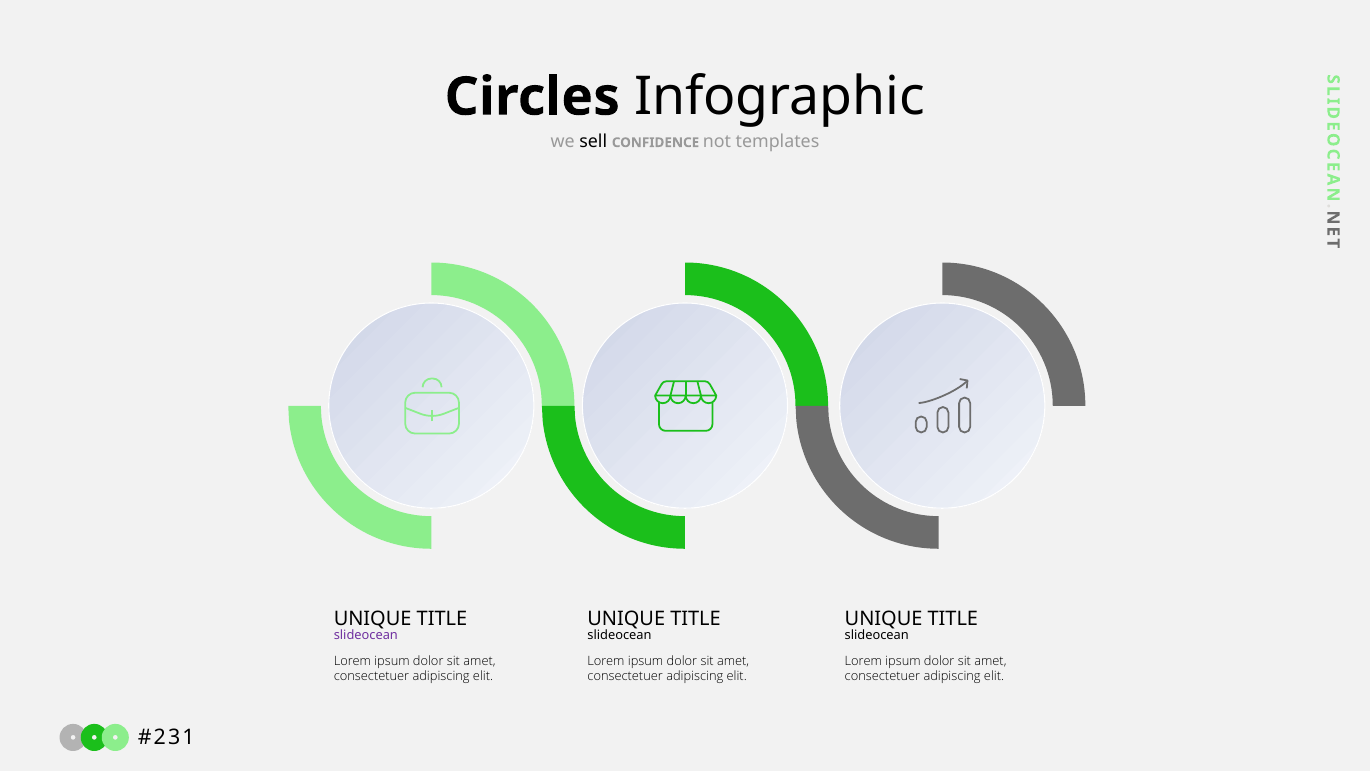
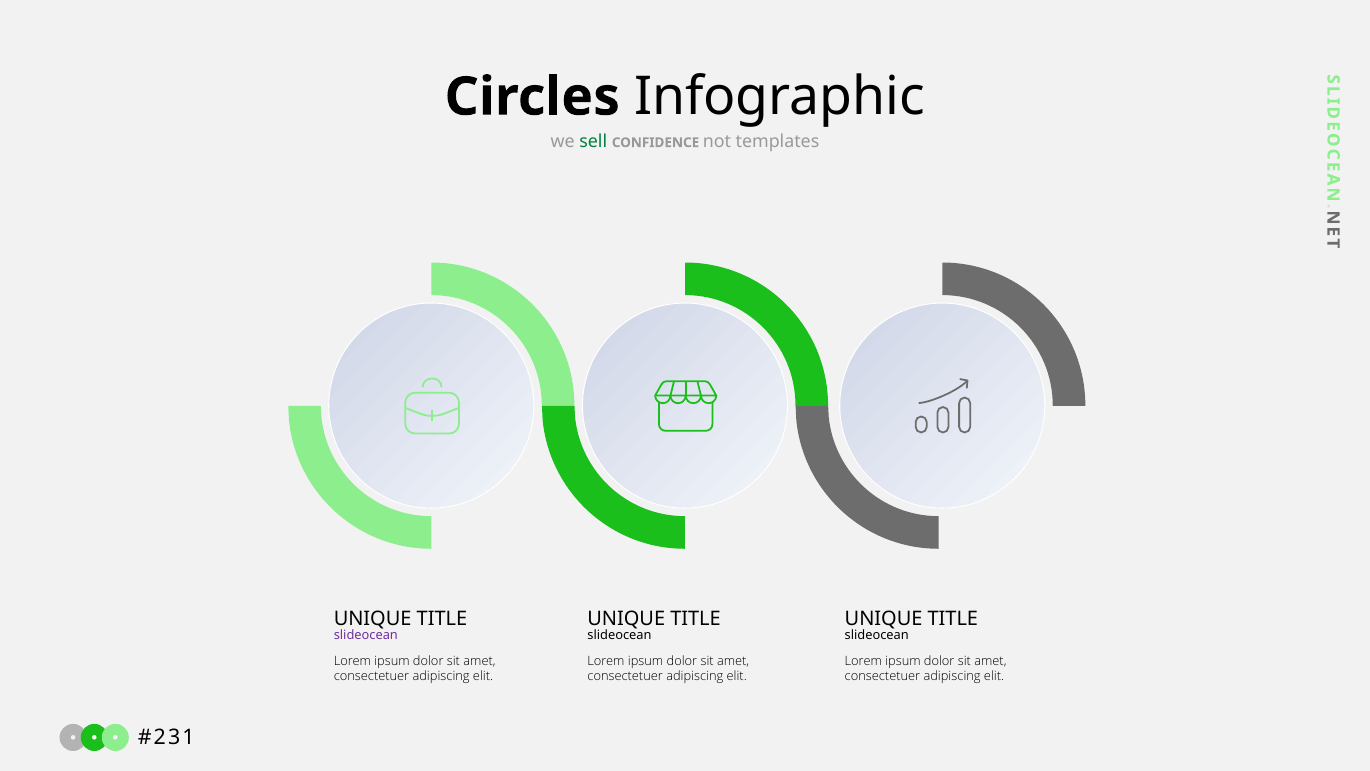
sell colour: black -> green
